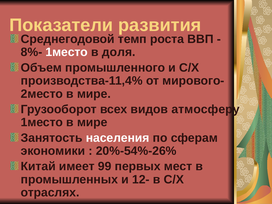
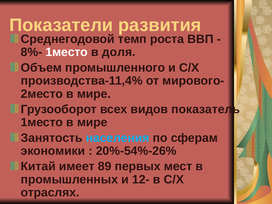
атмосферу: атмосферу -> показатель
населения colour: white -> light blue
99: 99 -> 89
